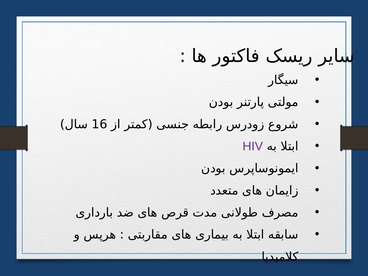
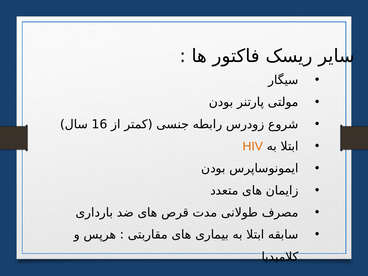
HIV colour: purple -> orange
